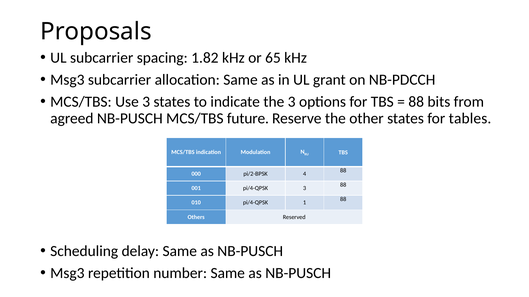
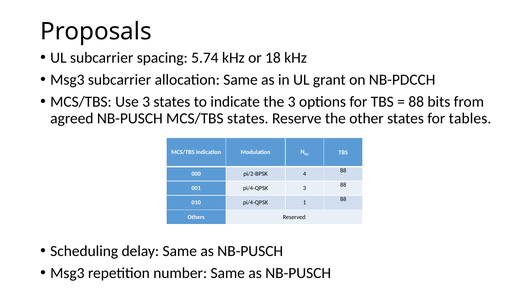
1.82: 1.82 -> 5.74
65: 65 -> 18
MCS/TBS future: future -> states
